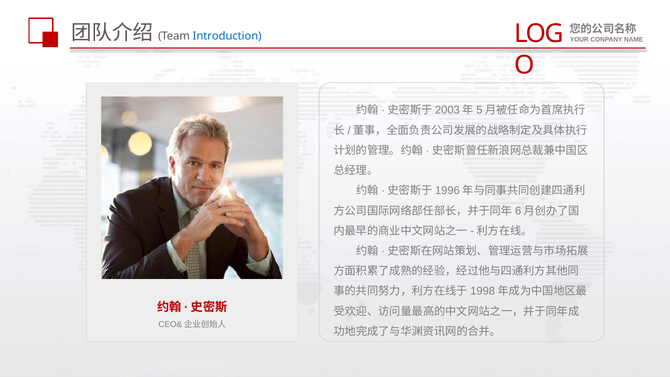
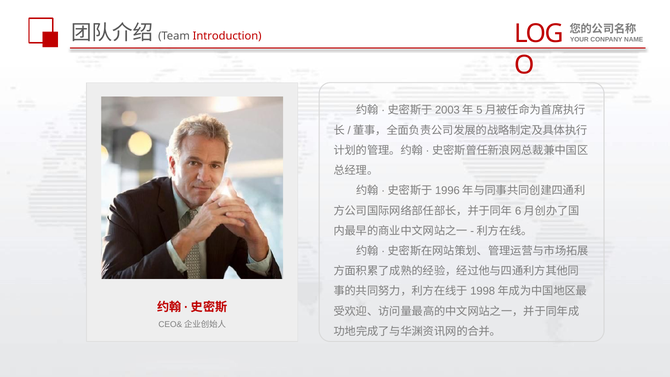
Introduction colour: blue -> red
